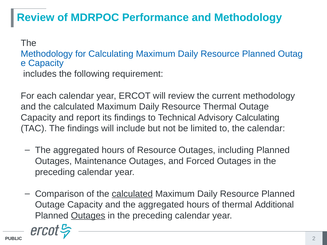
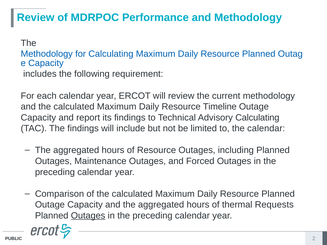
Resource Thermal: Thermal -> Timeline
calculated at (132, 194) underline: present -> none
Additional: Additional -> Requests
